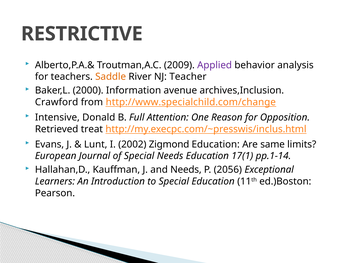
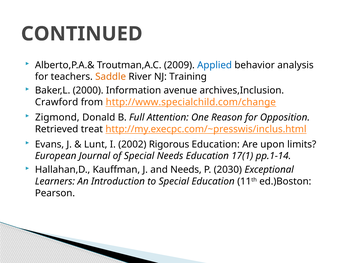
RESTRICTIVE: RESTRICTIVE -> CONTINUED
Applied colour: purple -> blue
Teacher: Teacher -> Training
Intensive: Intensive -> Zigmond
Zigmond: Zigmond -> Rigorous
same: same -> upon
2056: 2056 -> 2030
